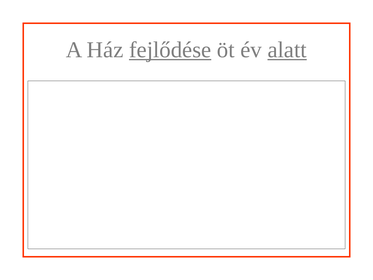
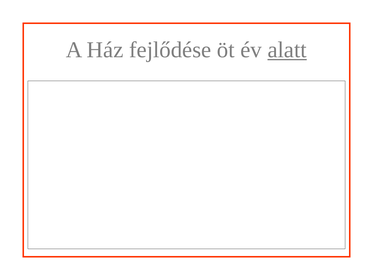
fejlődése underline: present -> none
